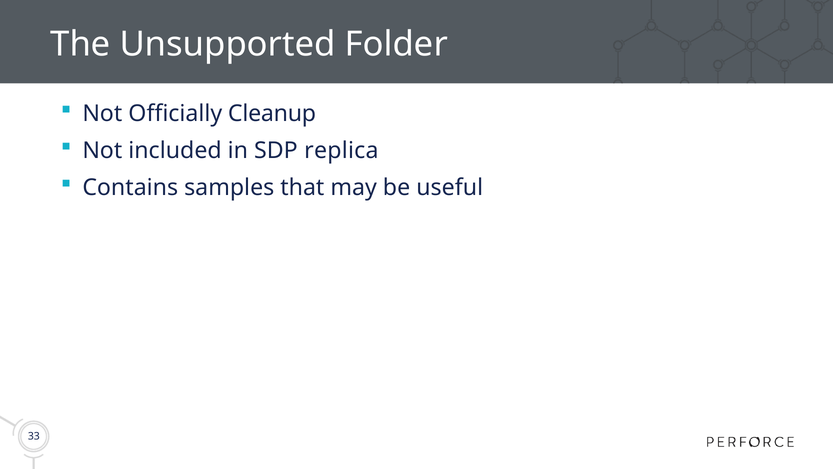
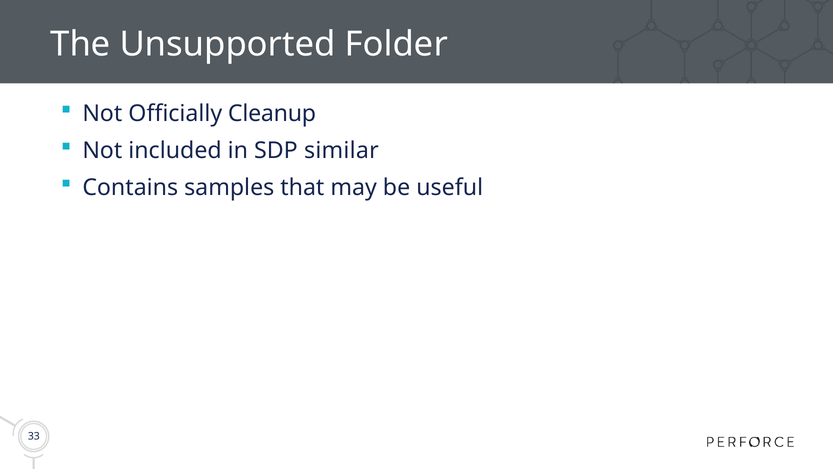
replica: replica -> similar
